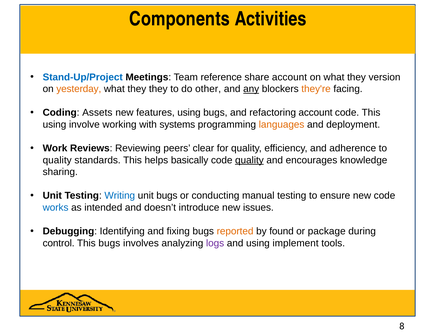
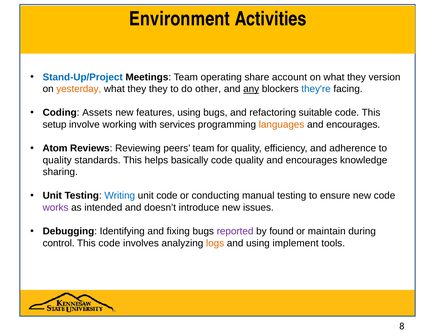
Components: Components -> Environment
reference: reference -> operating
they're colour: orange -> blue
refactoring account: account -> suitable
using at (54, 125): using -> setup
systems: systems -> services
deployment at (353, 125): deployment -> encourages
Work: Work -> Atom
peers clear: clear -> team
quality at (249, 160) underline: present -> none
unit bugs: bugs -> code
works colour: blue -> purple
reported colour: orange -> purple
package: package -> maintain
This bugs: bugs -> code
logs colour: purple -> orange
